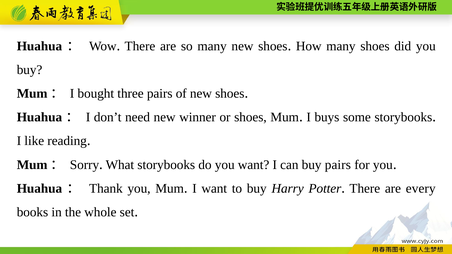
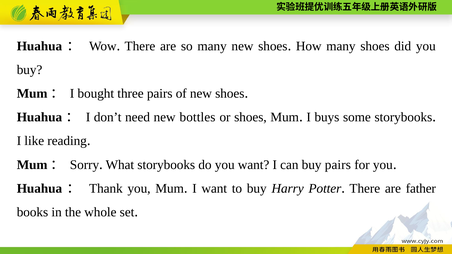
winner: winner -> bottles
every: every -> father
